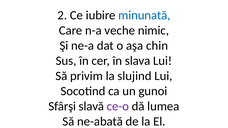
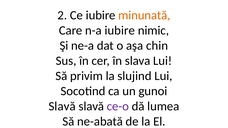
minunată colour: blue -> orange
n-a veche: veche -> iubire
Sfârşi at (62, 106): Sfârşi -> Slavă
